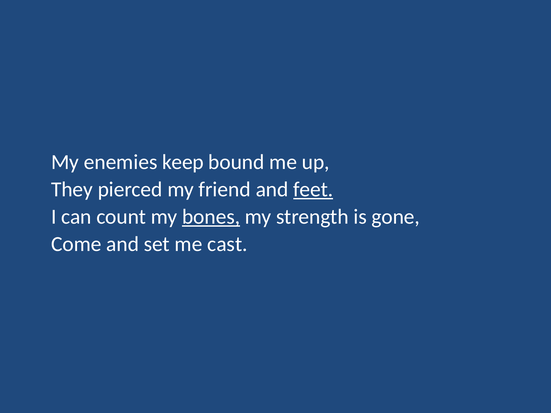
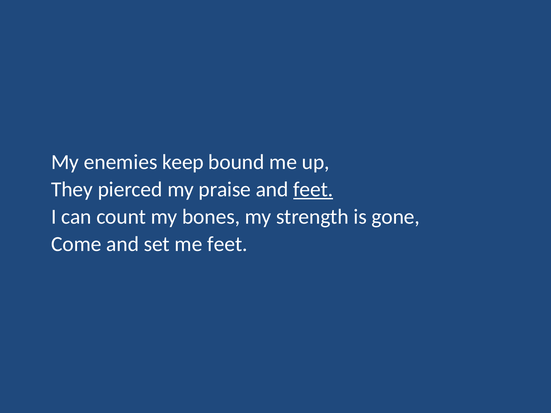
friend: friend -> praise
bones underline: present -> none
me cast: cast -> feet
